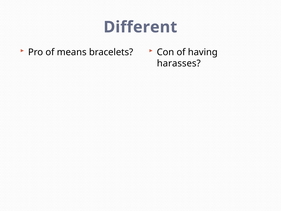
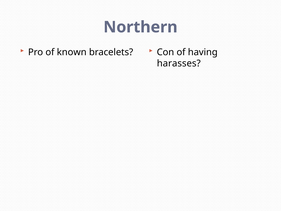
Different: Different -> Northern
means: means -> known
